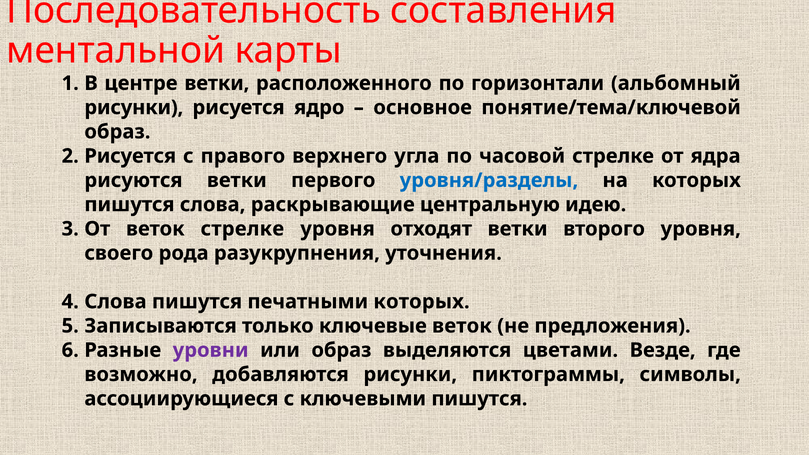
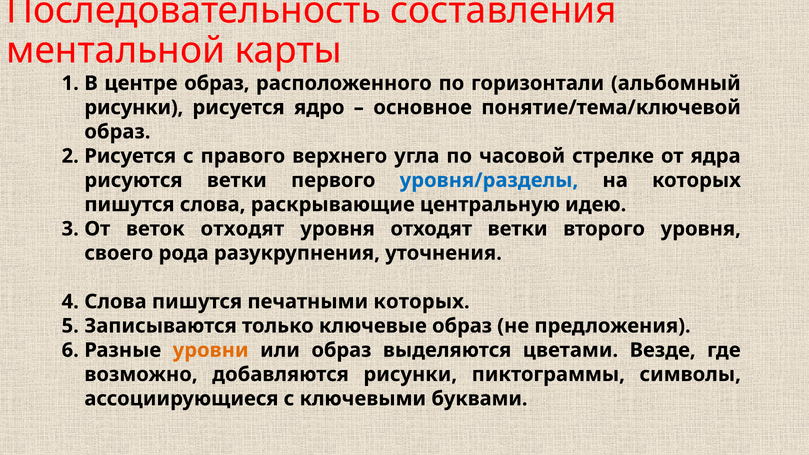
центре ветки: ветки -> образ
веток стрелке: стрелке -> отходят
ключевые веток: веток -> образ
уровни colour: purple -> orange
ключевыми пишутся: пишутся -> буквами
